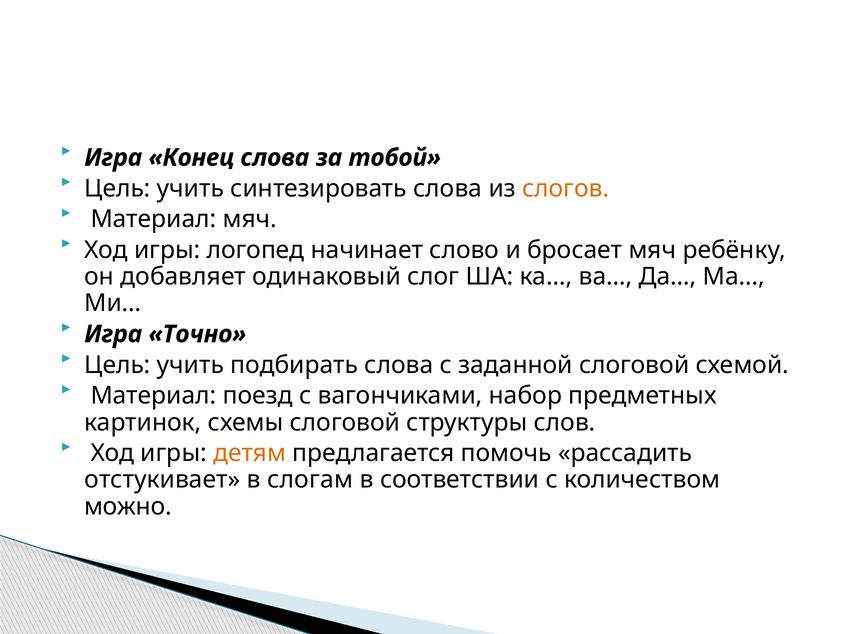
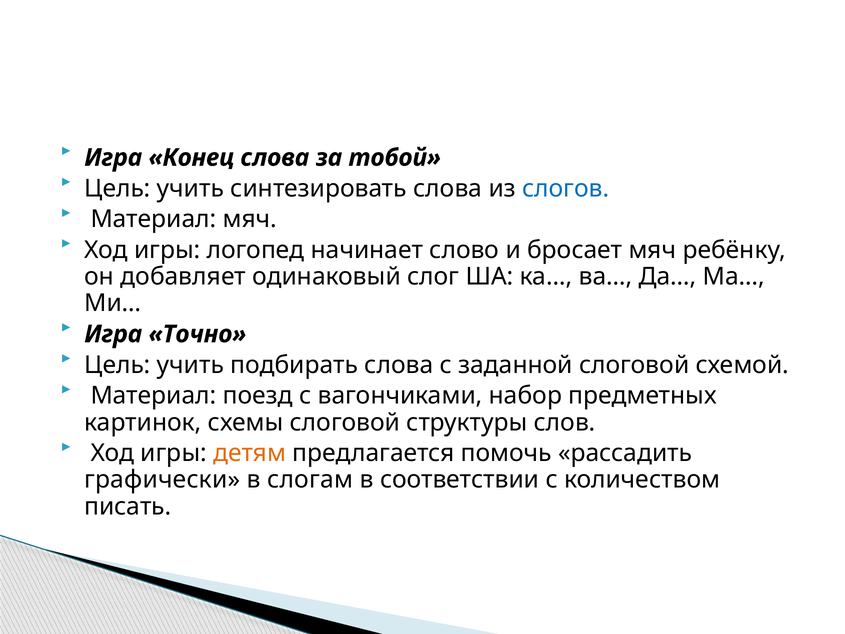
слогов colour: orange -> blue
отстукивает: отстукивает -> графически
можно: можно -> писать
